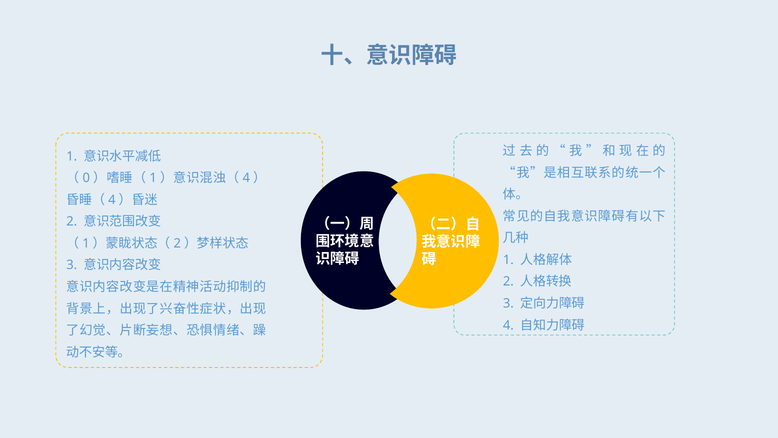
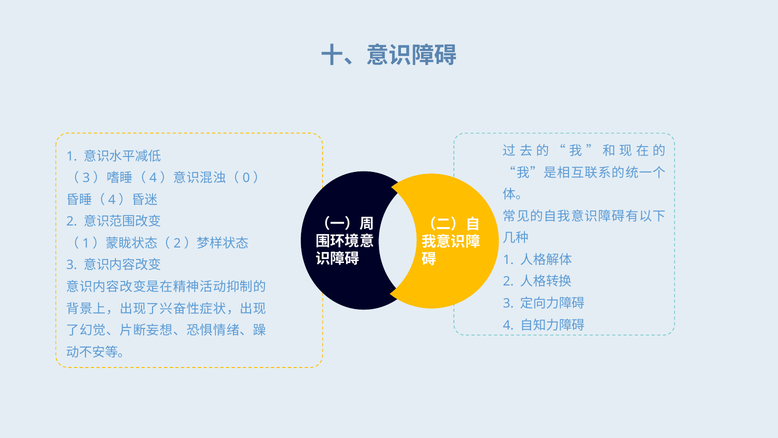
0 at (86, 178): 0 -> 3
1 at (153, 178): 1 -> 4
4 at (246, 178): 4 -> 0
